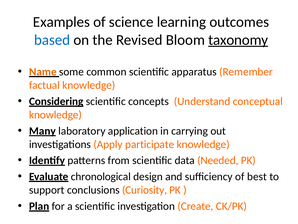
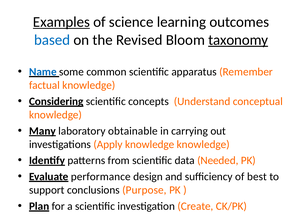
Examples underline: none -> present
Name colour: orange -> blue
application: application -> obtainable
Apply participate: participate -> knowledge
chronological: chronological -> performance
Curiosity: Curiosity -> Purpose
